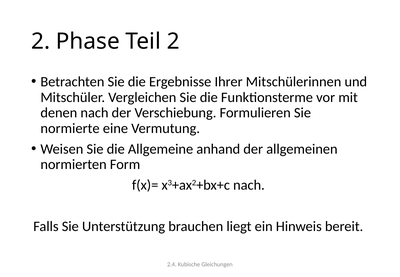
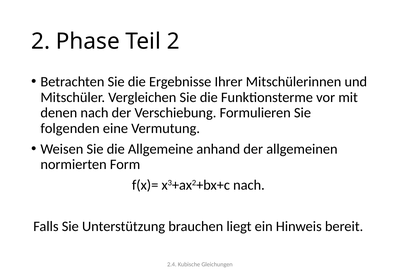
normierte: normierte -> folgenden
